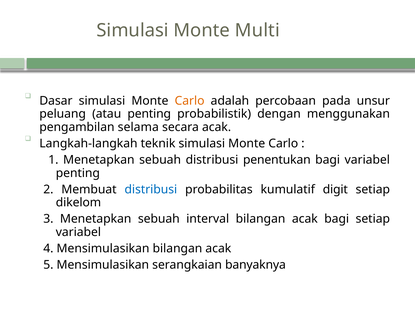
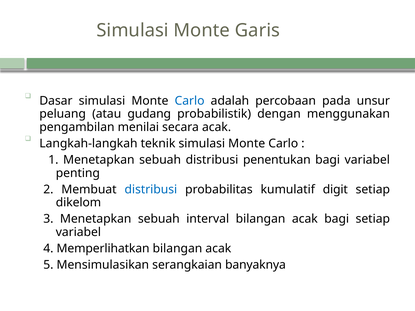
Multi: Multi -> Garis
Carlo at (190, 101) colour: orange -> blue
atau penting: penting -> gudang
selama: selama -> menilai
4 Mensimulasikan: Mensimulasikan -> Memperlihatkan
